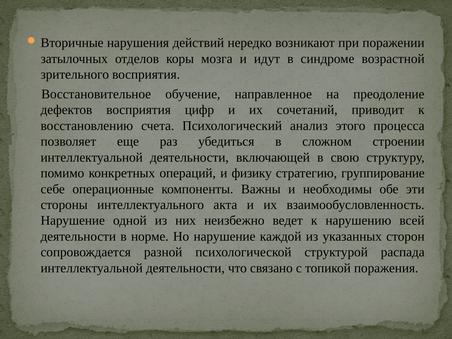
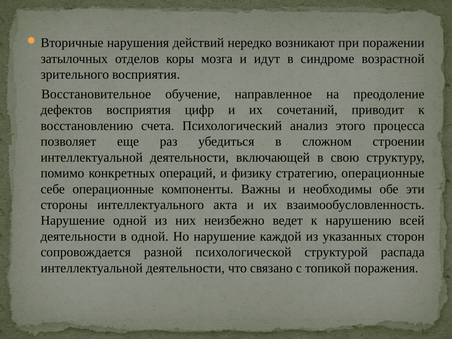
стратегию группирование: группирование -> операционные
в норме: норме -> одной
